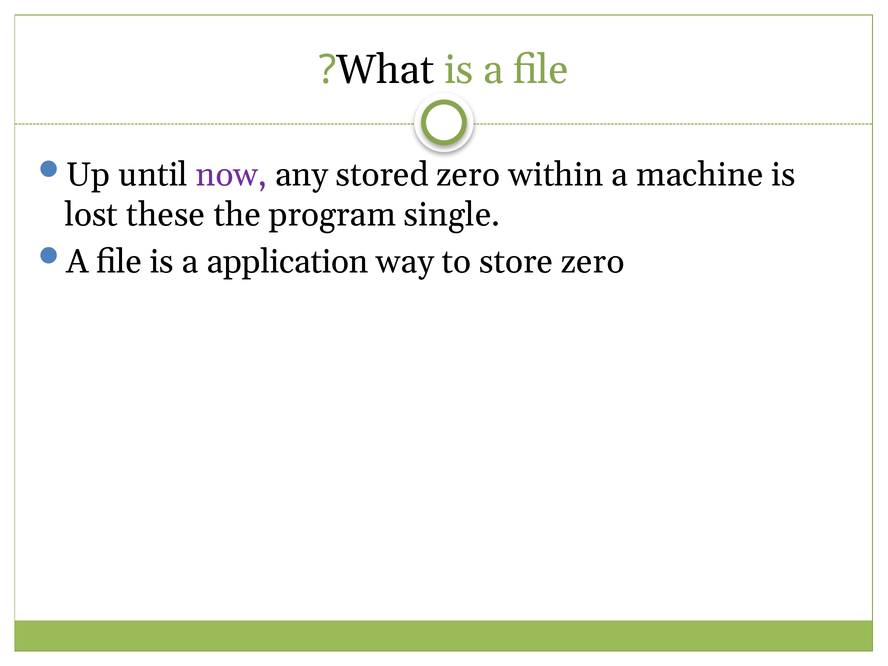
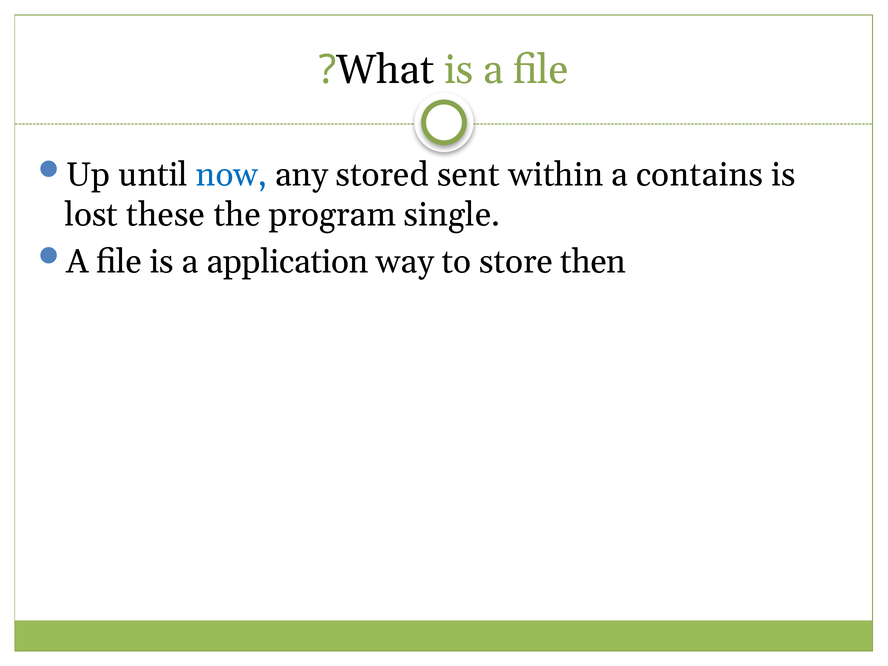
now colour: purple -> blue
stored zero: zero -> sent
machine: machine -> contains
store zero: zero -> then
